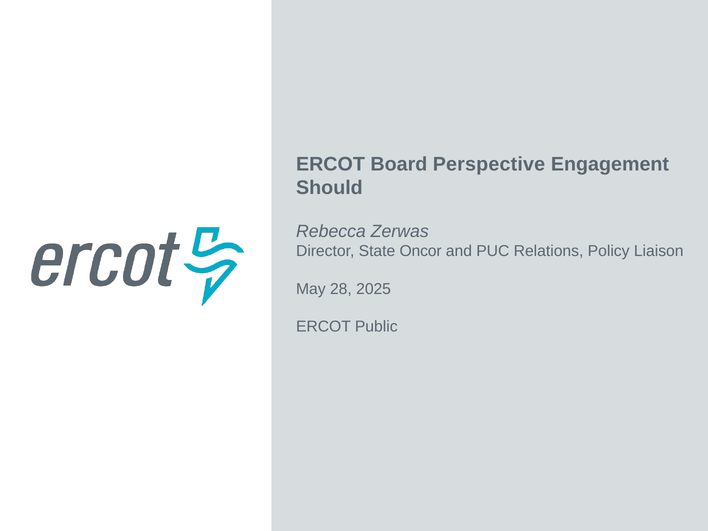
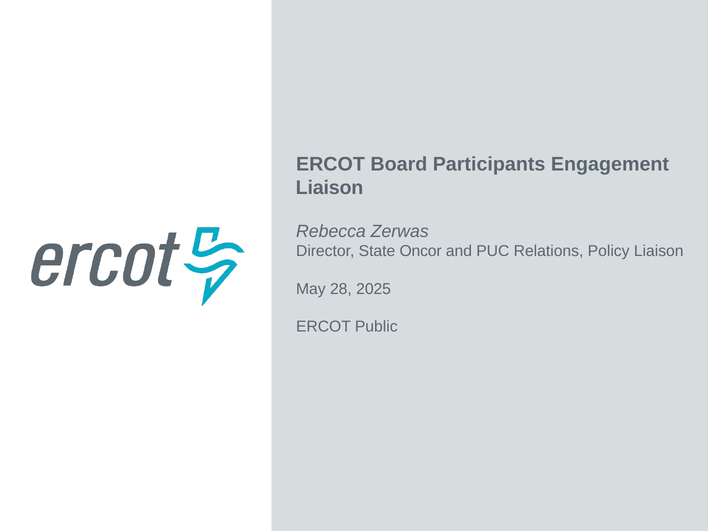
Perspective: Perspective -> Participants
Should at (329, 188): Should -> Liaison
